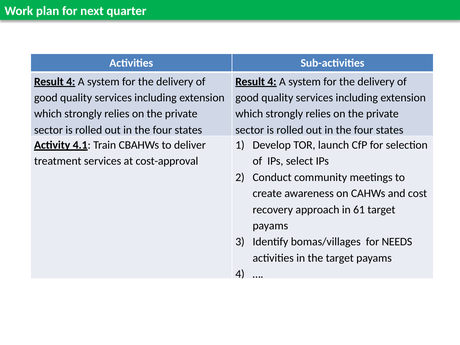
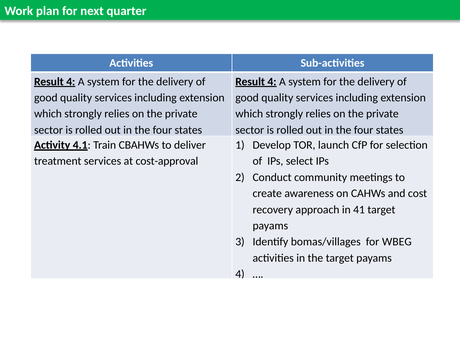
61: 61 -> 41
NEEDS: NEEDS -> WBEG
